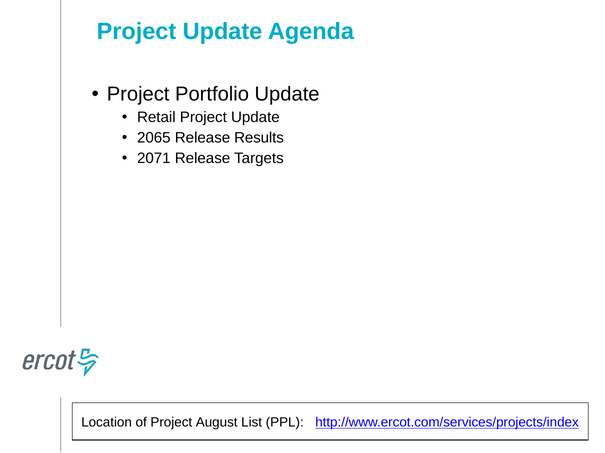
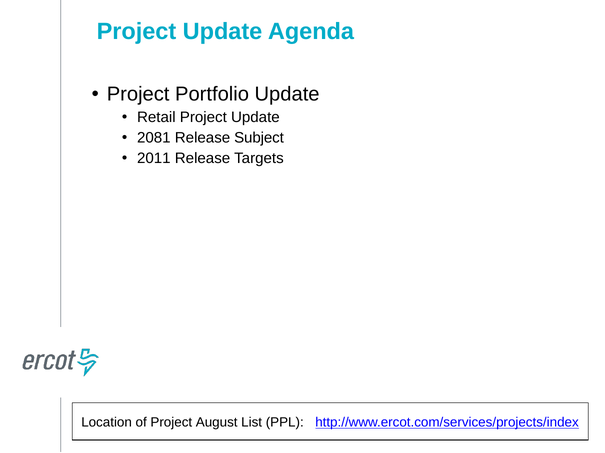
2065: 2065 -> 2081
Results: Results -> Subject
2071: 2071 -> 2011
